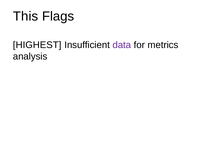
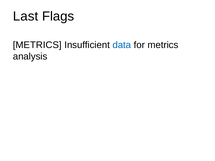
This: This -> Last
HIGHEST at (37, 45): HIGHEST -> METRICS
data colour: purple -> blue
